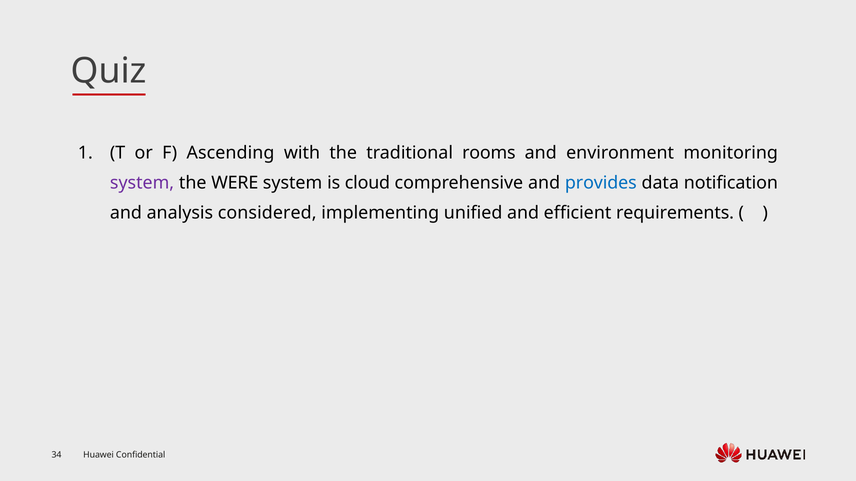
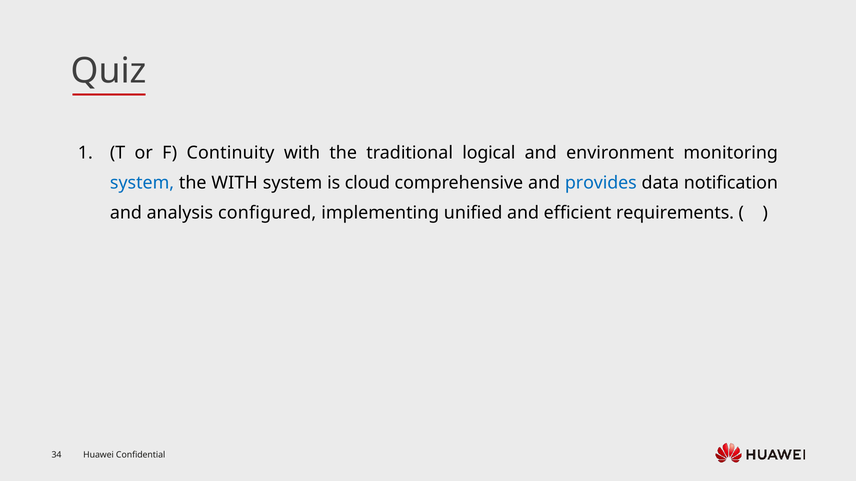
Ascending: Ascending -> Continuity
rooms: rooms -> logical
system at (142, 183) colour: purple -> blue
the WERE: WERE -> WITH
considered: considered -> configured
